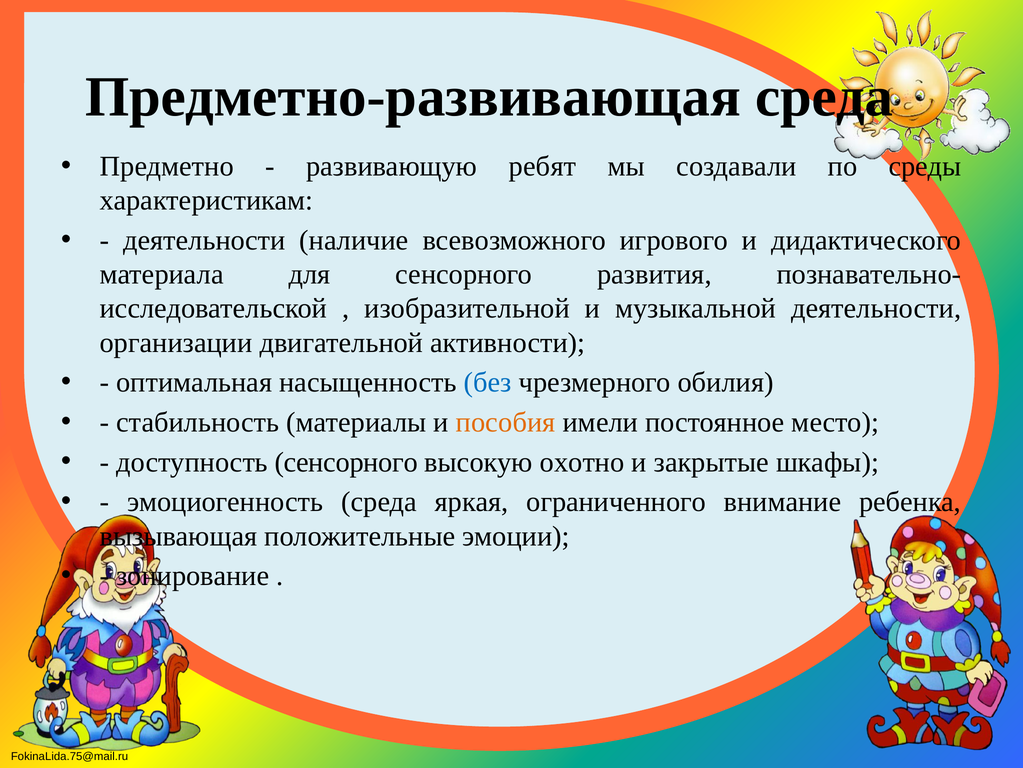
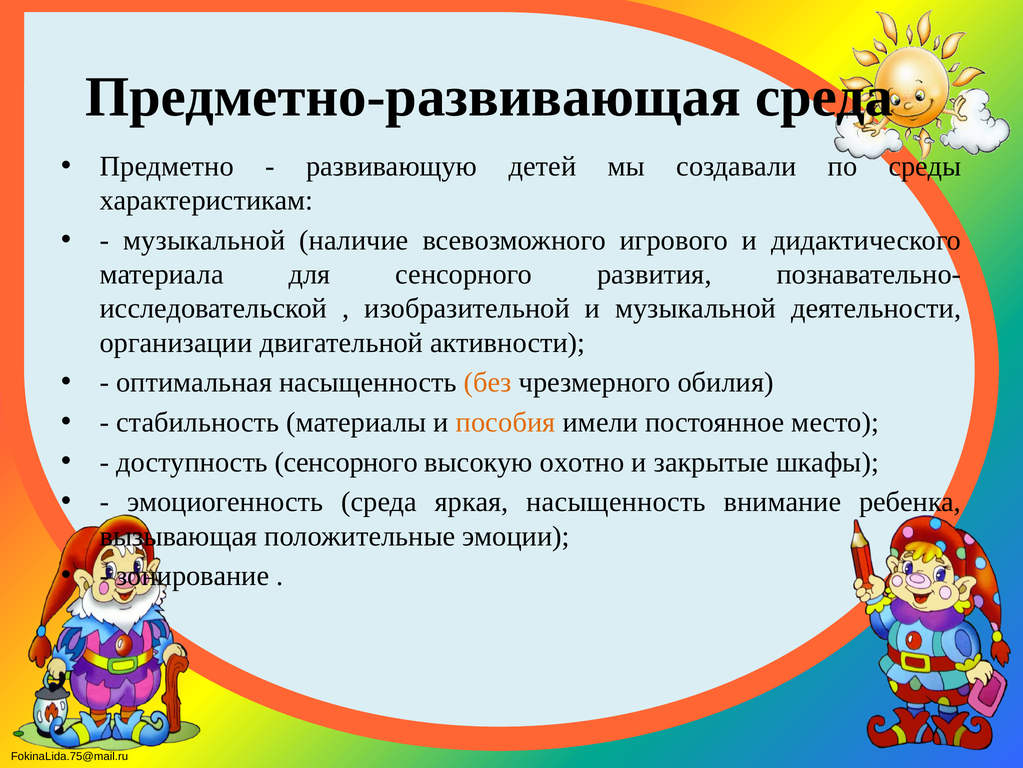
ребят: ребят -> детей
деятельности at (204, 240): деятельности -> музыкальной
без colour: blue -> orange
яркая ограниченного: ограниченного -> насыщенность
